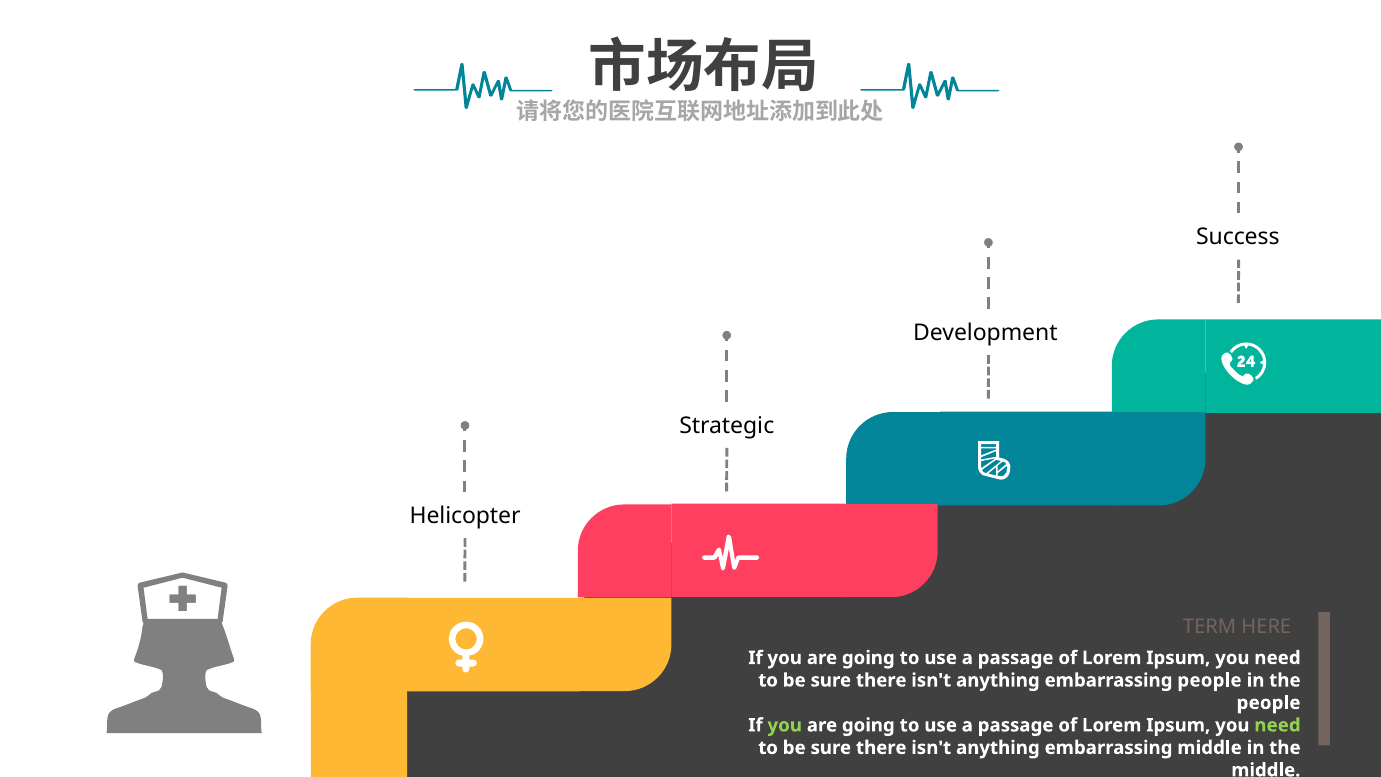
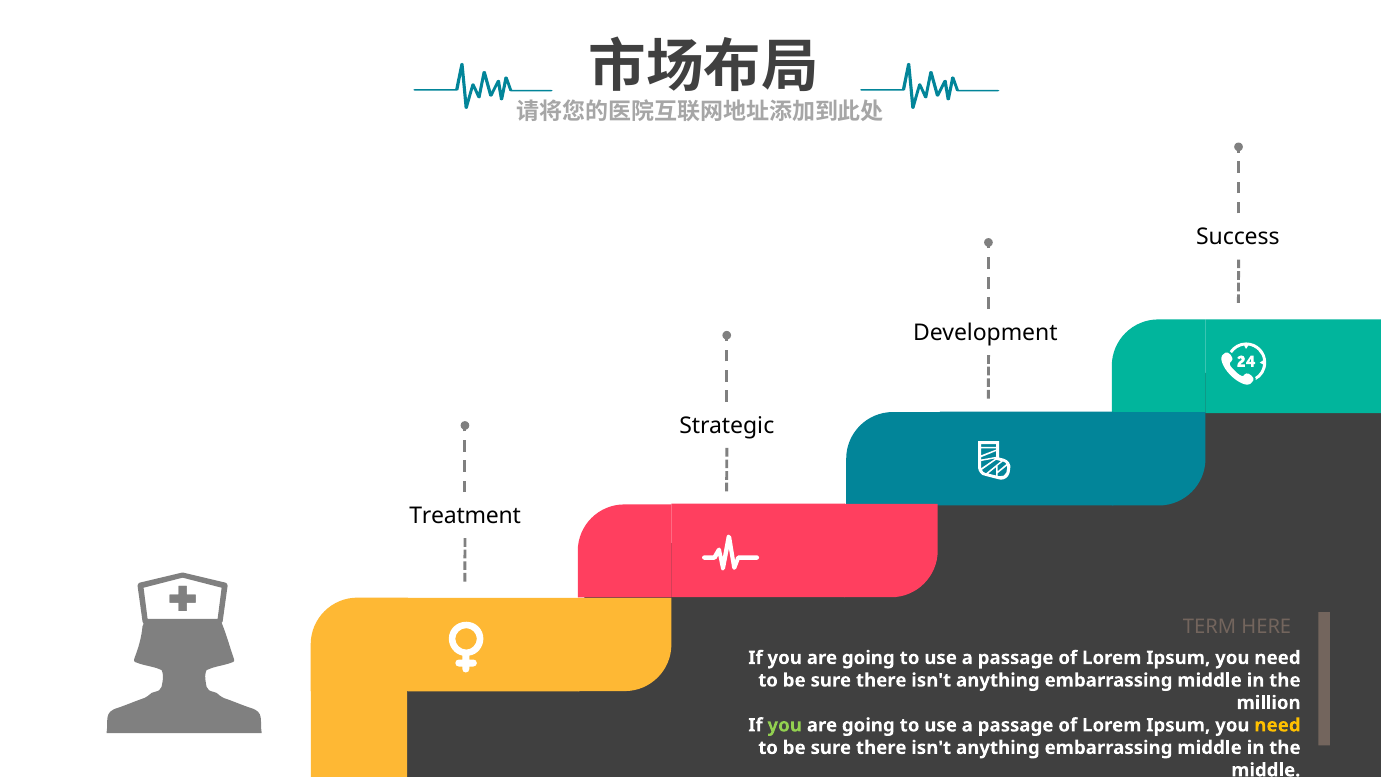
Helicopter: Helicopter -> Treatment
people at (1209, 680): people -> middle
people at (1269, 703): people -> million
need at (1277, 725) colour: light green -> yellow
